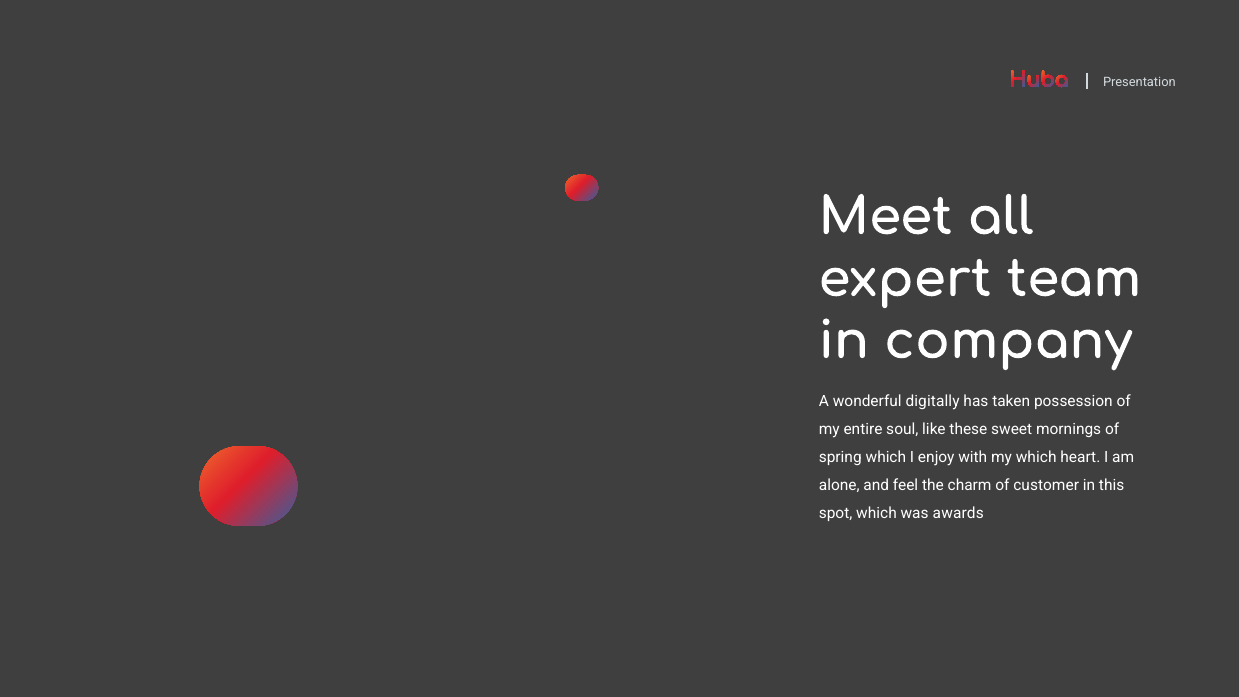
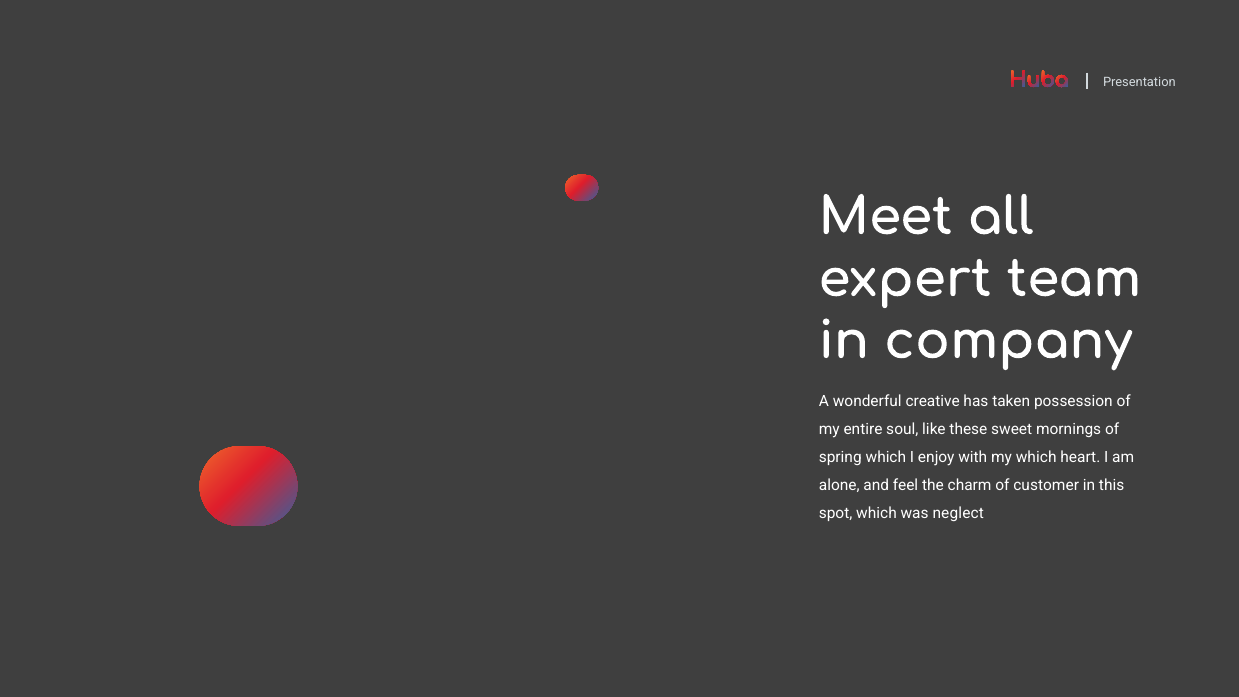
digitally: digitally -> creative
awards: awards -> neglect
